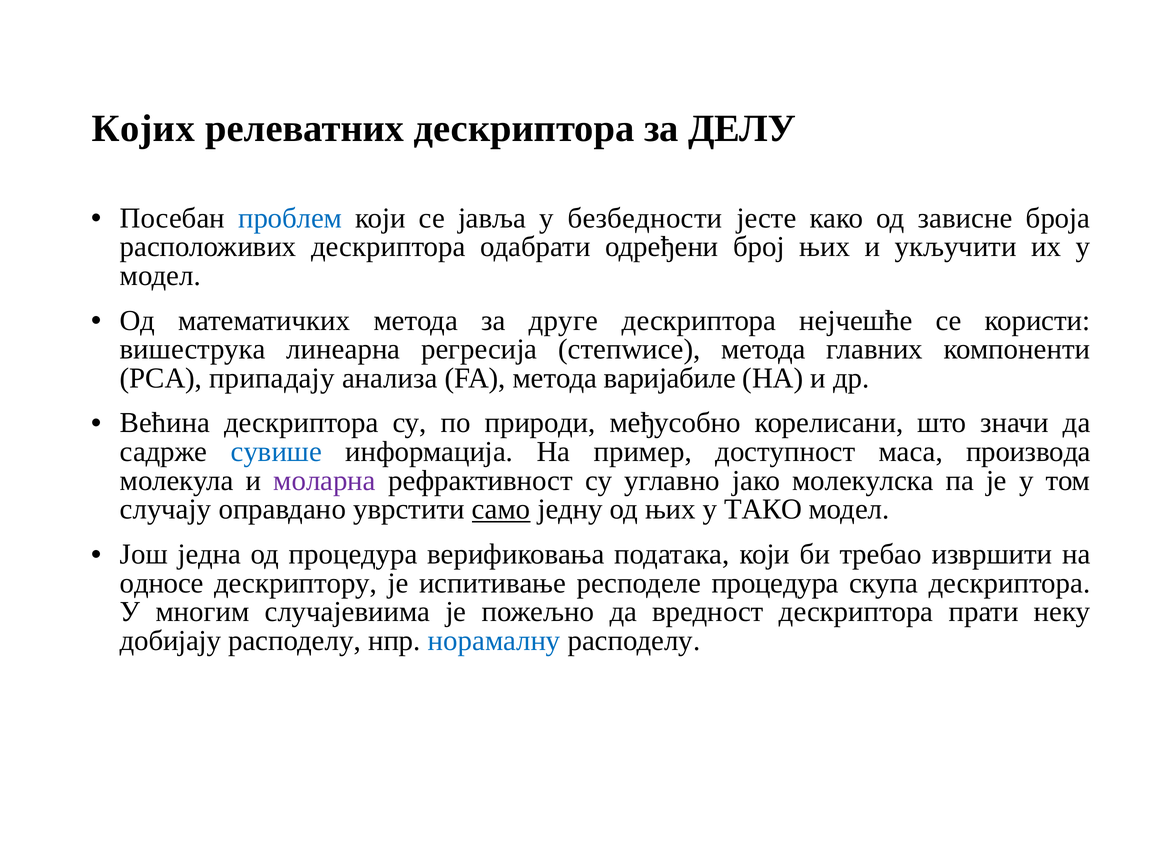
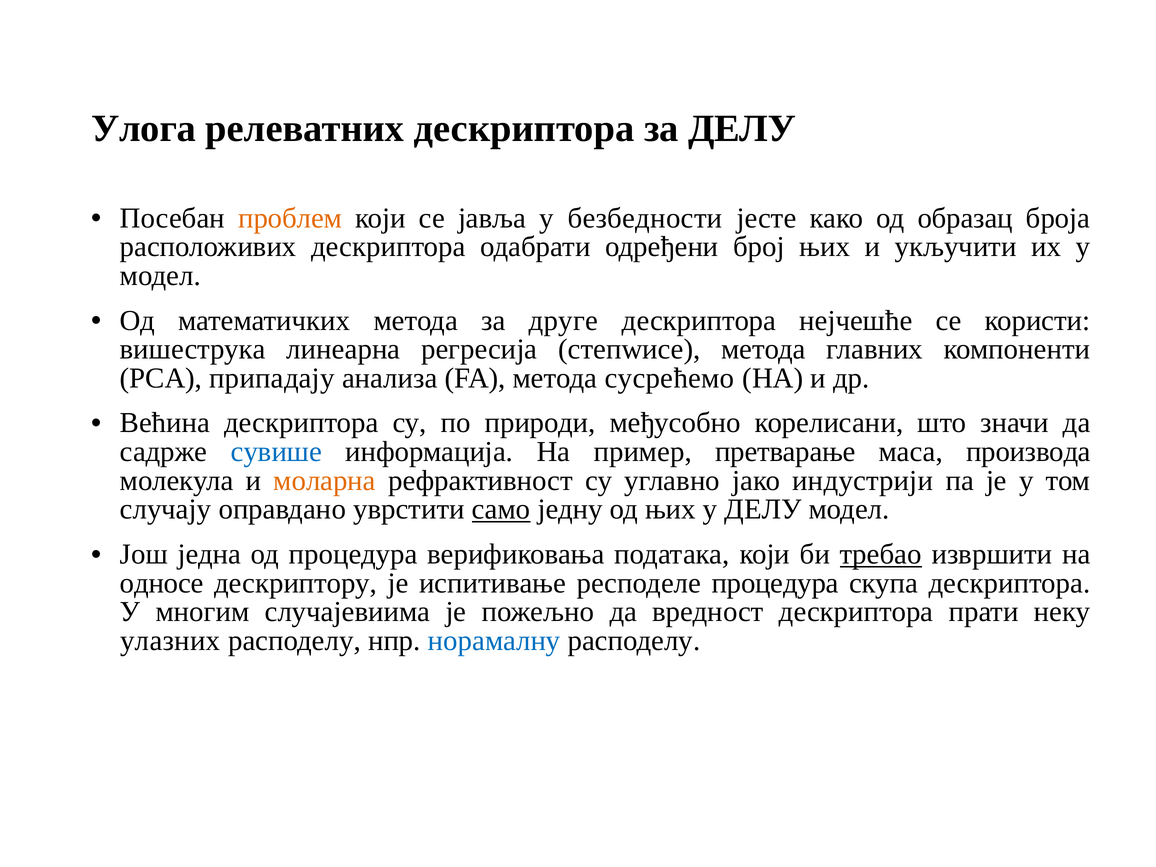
Којих: Којих -> Улога
проблем colour: blue -> orange
зависне: зависне -> образац
варијабиле: варијабиле -> сусрећемо
доступност: доступност -> претварање
моларна colour: purple -> orange
молекулска: молекулска -> индустрији
у ТАКО: ТАКО -> ДЕЛУ
требао underline: none -> present
добијају: добијају -> улазних
